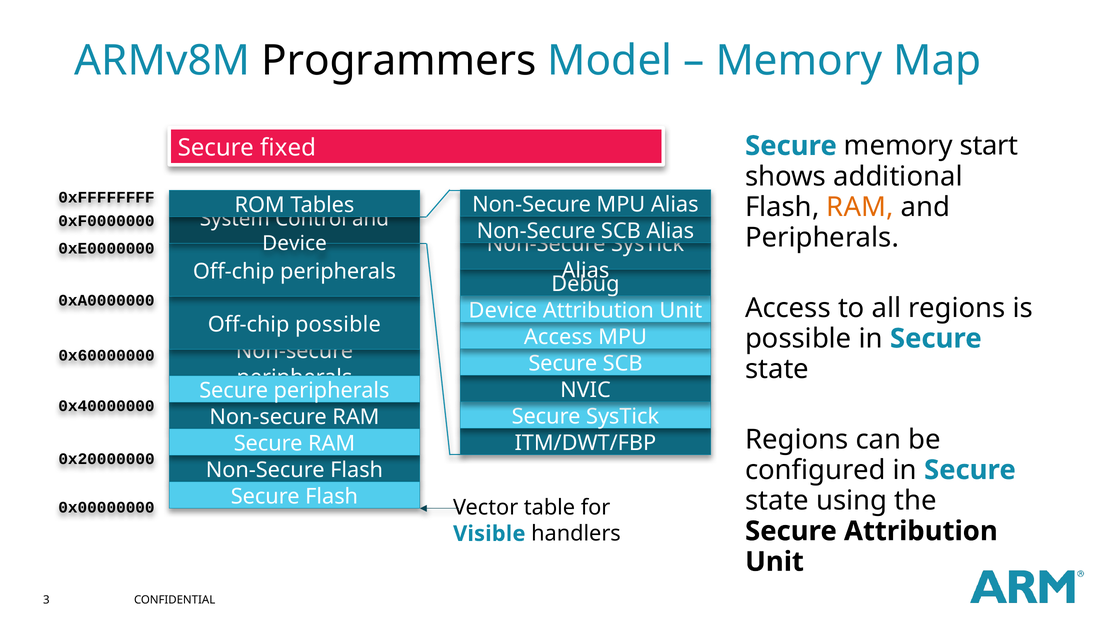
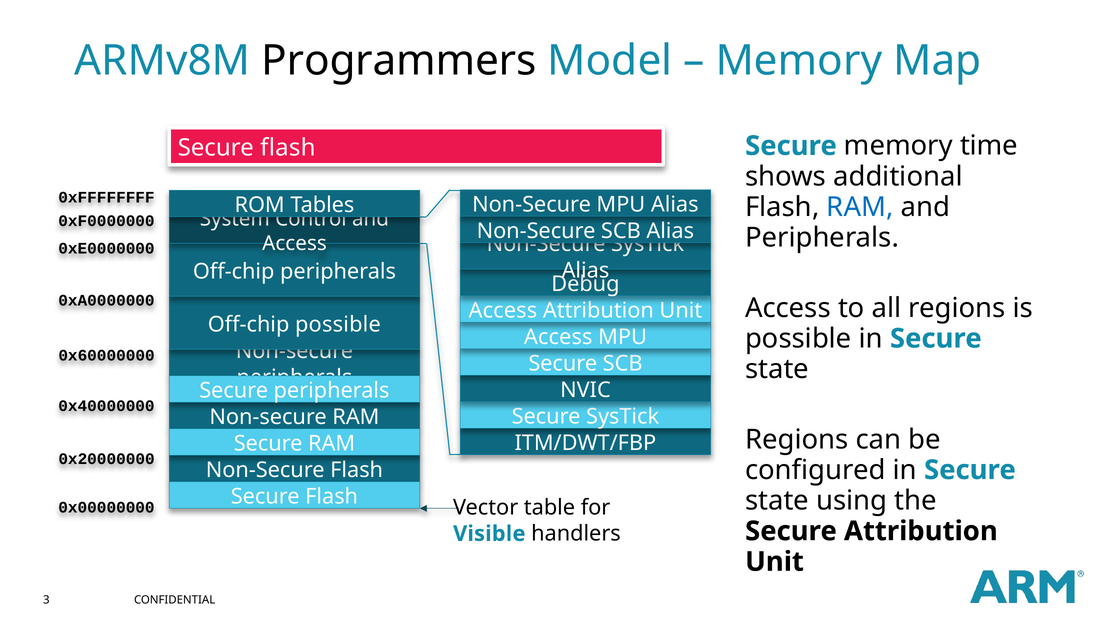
fixed at (288, 148): fixed -> flash
start: start -> time
RAM at (860, 207) colour: orange -> blue
Device at (294, 244): Device -> Access
Device at (503, 311): Device -> Access
